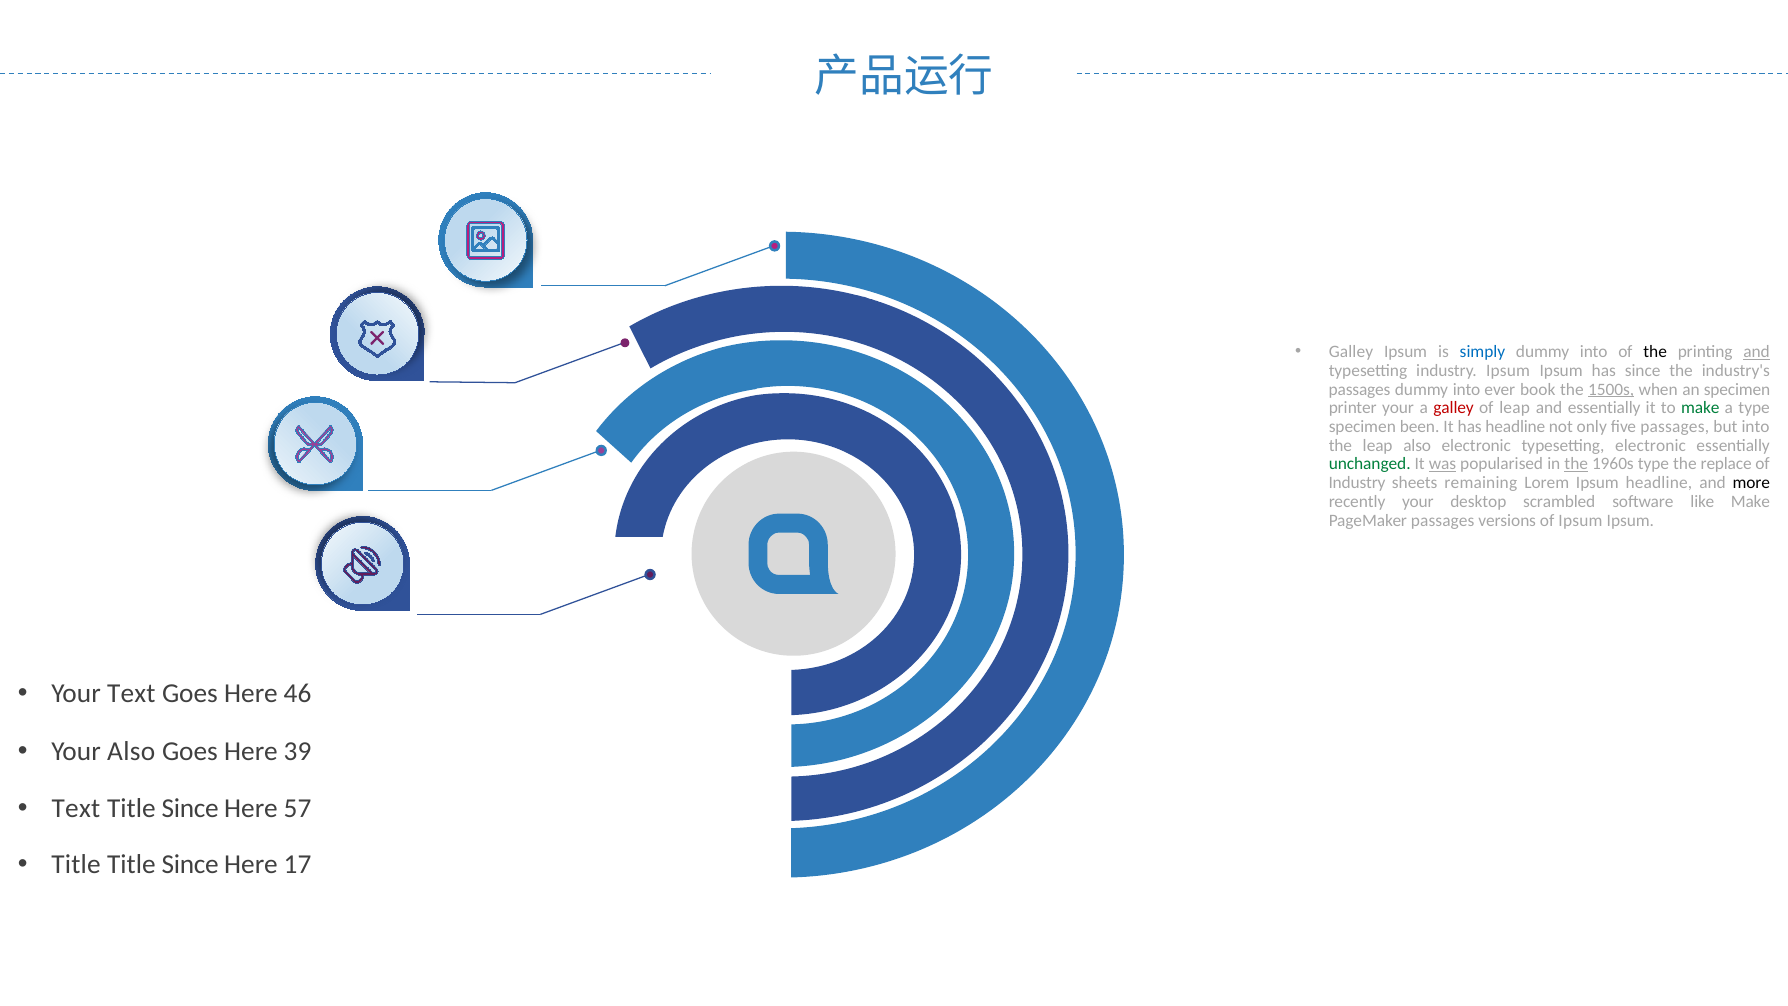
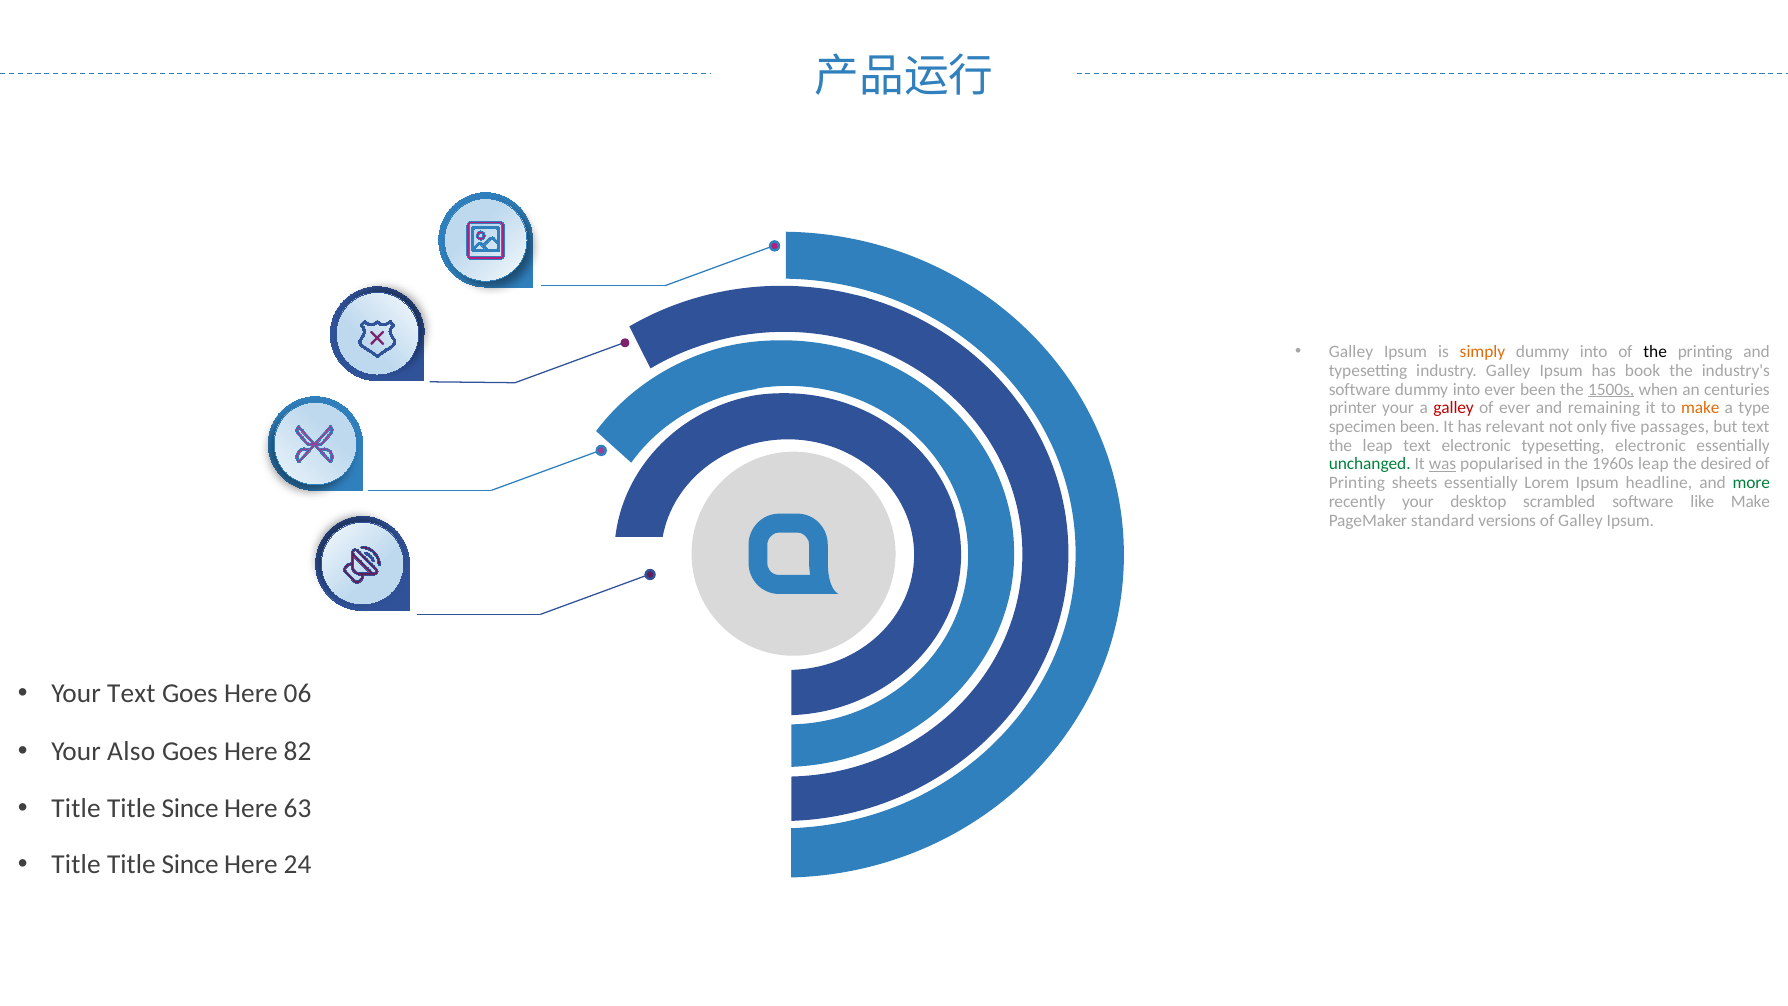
simply colour: blue -> orange
and at (1757, 352) underline: present -> none
industry Ipsum: Ipsum -> Galley
has since: since -> book
passages at (1360, 389): passages -> software
ever book: book -> been
an specimen: specimen -> centuries
of leap: leap -> ever
and essentially: essentially -> remaining
make at (1700, 408) colour: green -> orange
has headline: headline -> relevant
but into: into -> text
leap also: also -> text
the at (1576, 464) underline: present -> none
1960s type: type -> leap
replace: replace -> desired
Industry at (1357, 483): Industry -> Printing
sheets remaining: remaining -> essentially
more colour: black -> green
PageMaker passages: passages -> standard
of Ipsum: Ipsum -> Galley
46: 46 -> 06
39: 39 -> 82
Text at (76, 808): Text -> Title
57: 57 -> 63
17: 17 -> 24
